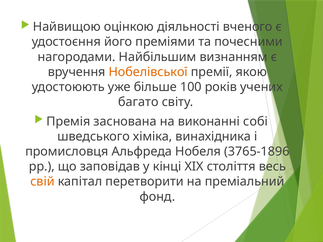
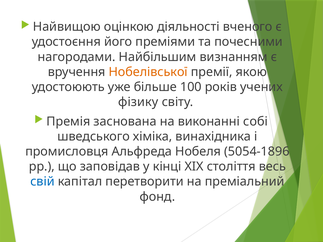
багато: багато -> фізику
3765-1896: 3765-1896 -> 5054-1896
свій colour: orange -> blue
